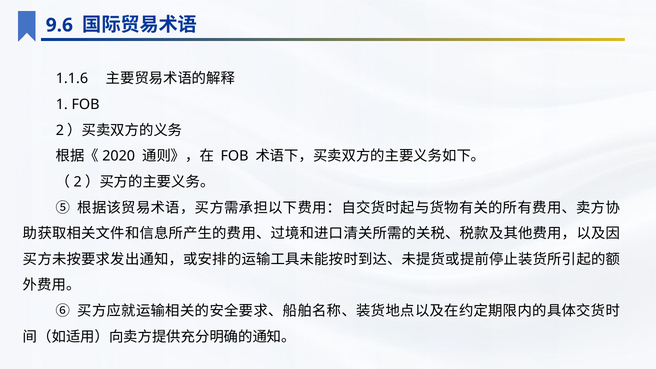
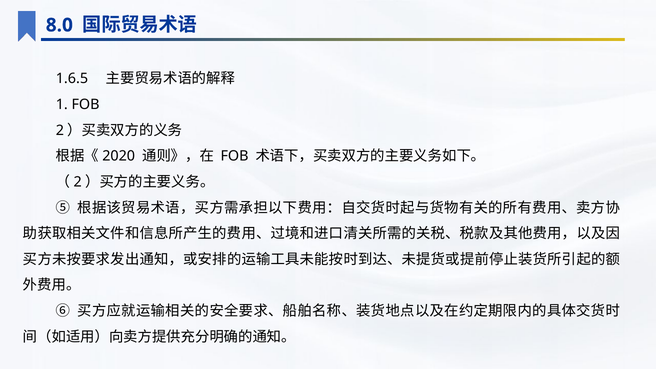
9.6: 9.6 -> 8.0
1.1.6: 1.1.6 -> 1.6.5
